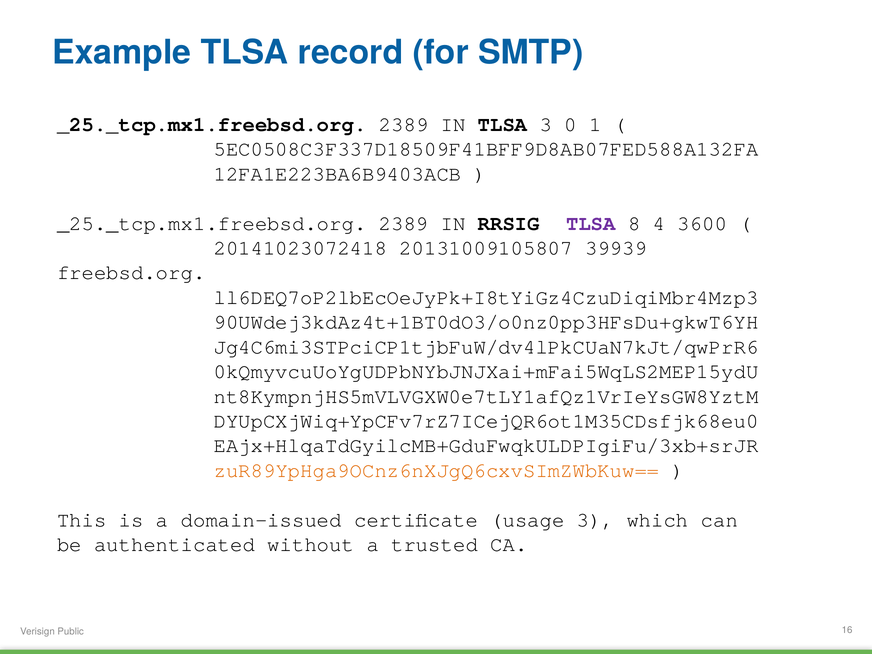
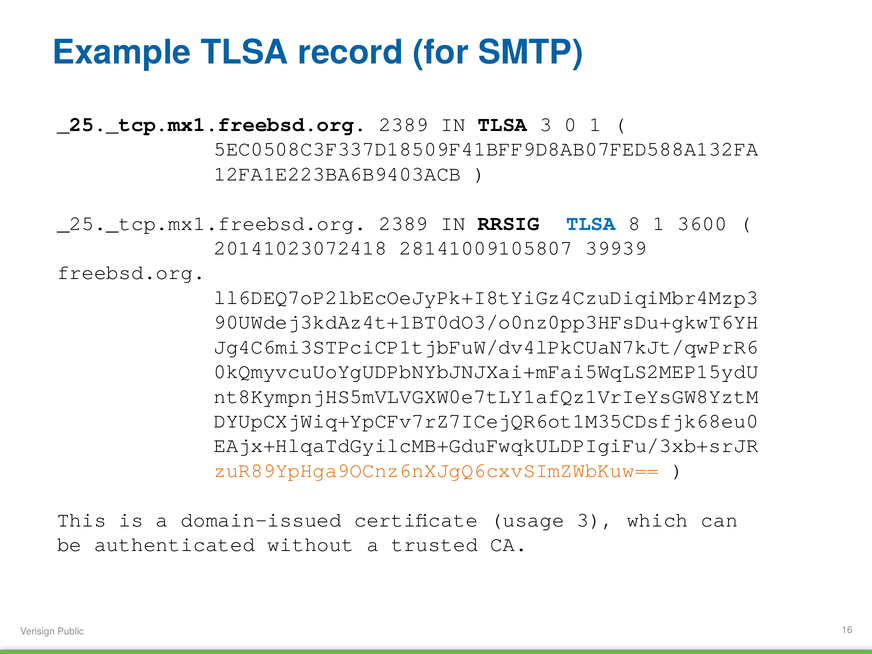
TLSA at (591, 223) colour: purple -> blue
8 4: 4 -> 1
20131009105807: 20131009105807 -> 28141009105807
